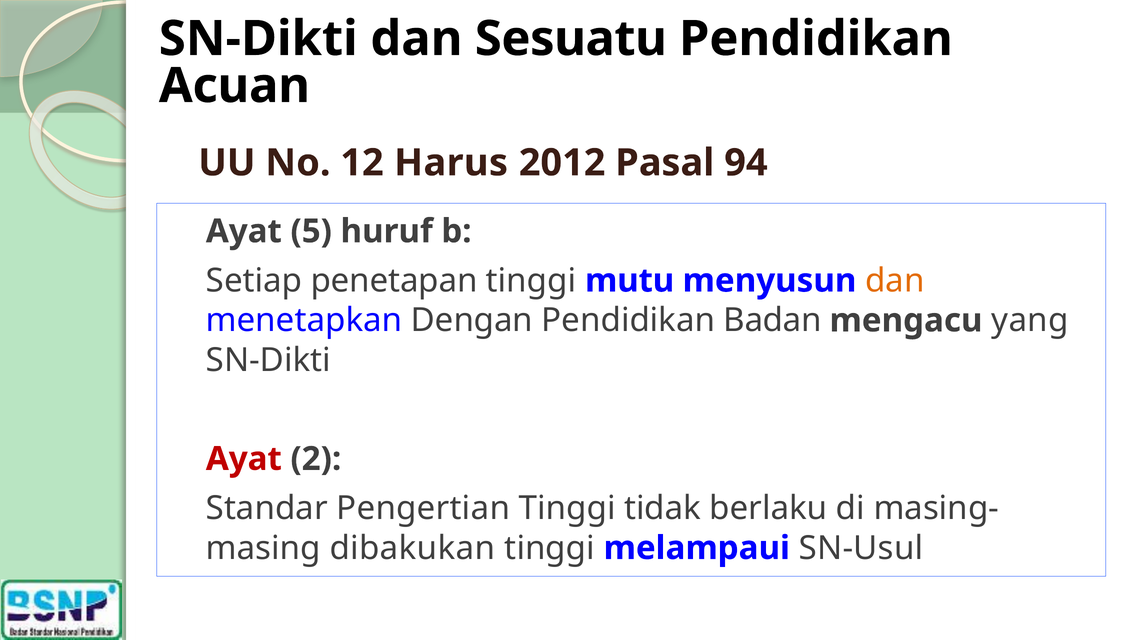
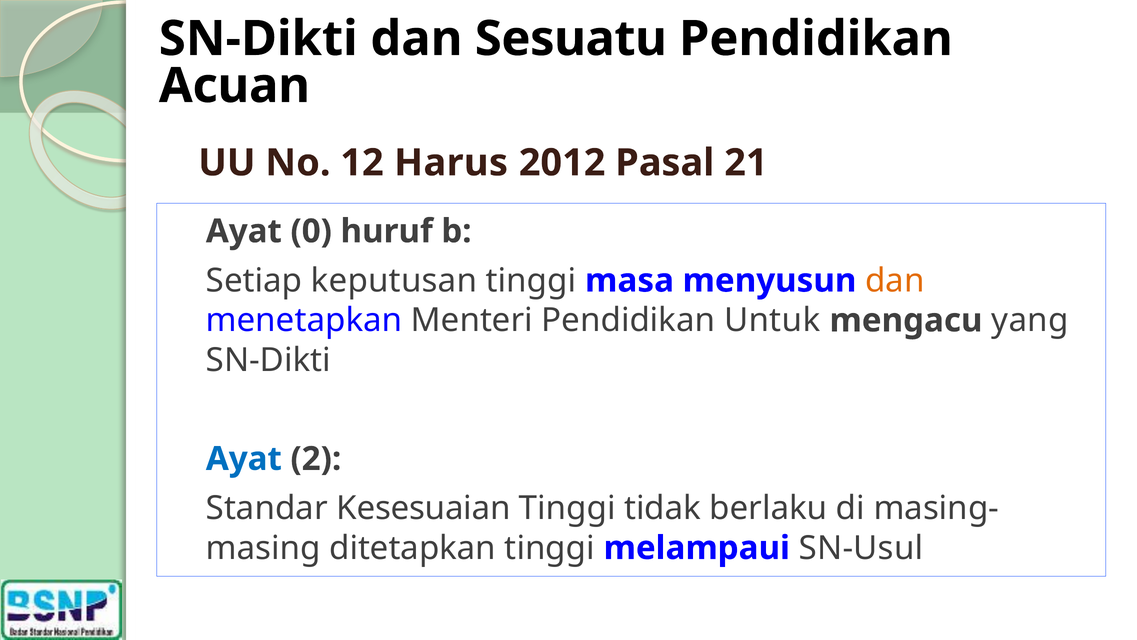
94: 94 -> 21
5: 5 -> 0
penetapan: penetapan -> keputusan
mutu: mutu -> masa
Dengan: Dengan -> Menteri
Badan: Badan -> Untuk
Ayat at (244, 459) colour: red -> blue
Pengertian: Pengertian -> Kesesuaian
dibakukan: dibakukan -> ditetapkan
